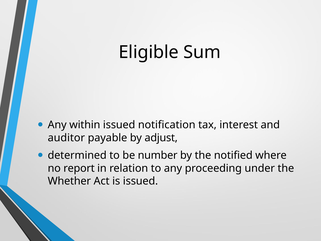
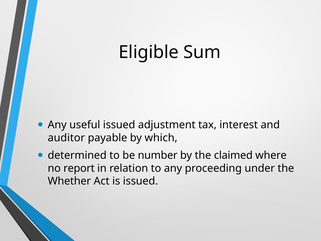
within: within -> useful
notification: notification -> adjustment
adjust: adjust -> which
notified: notified -> claimed
